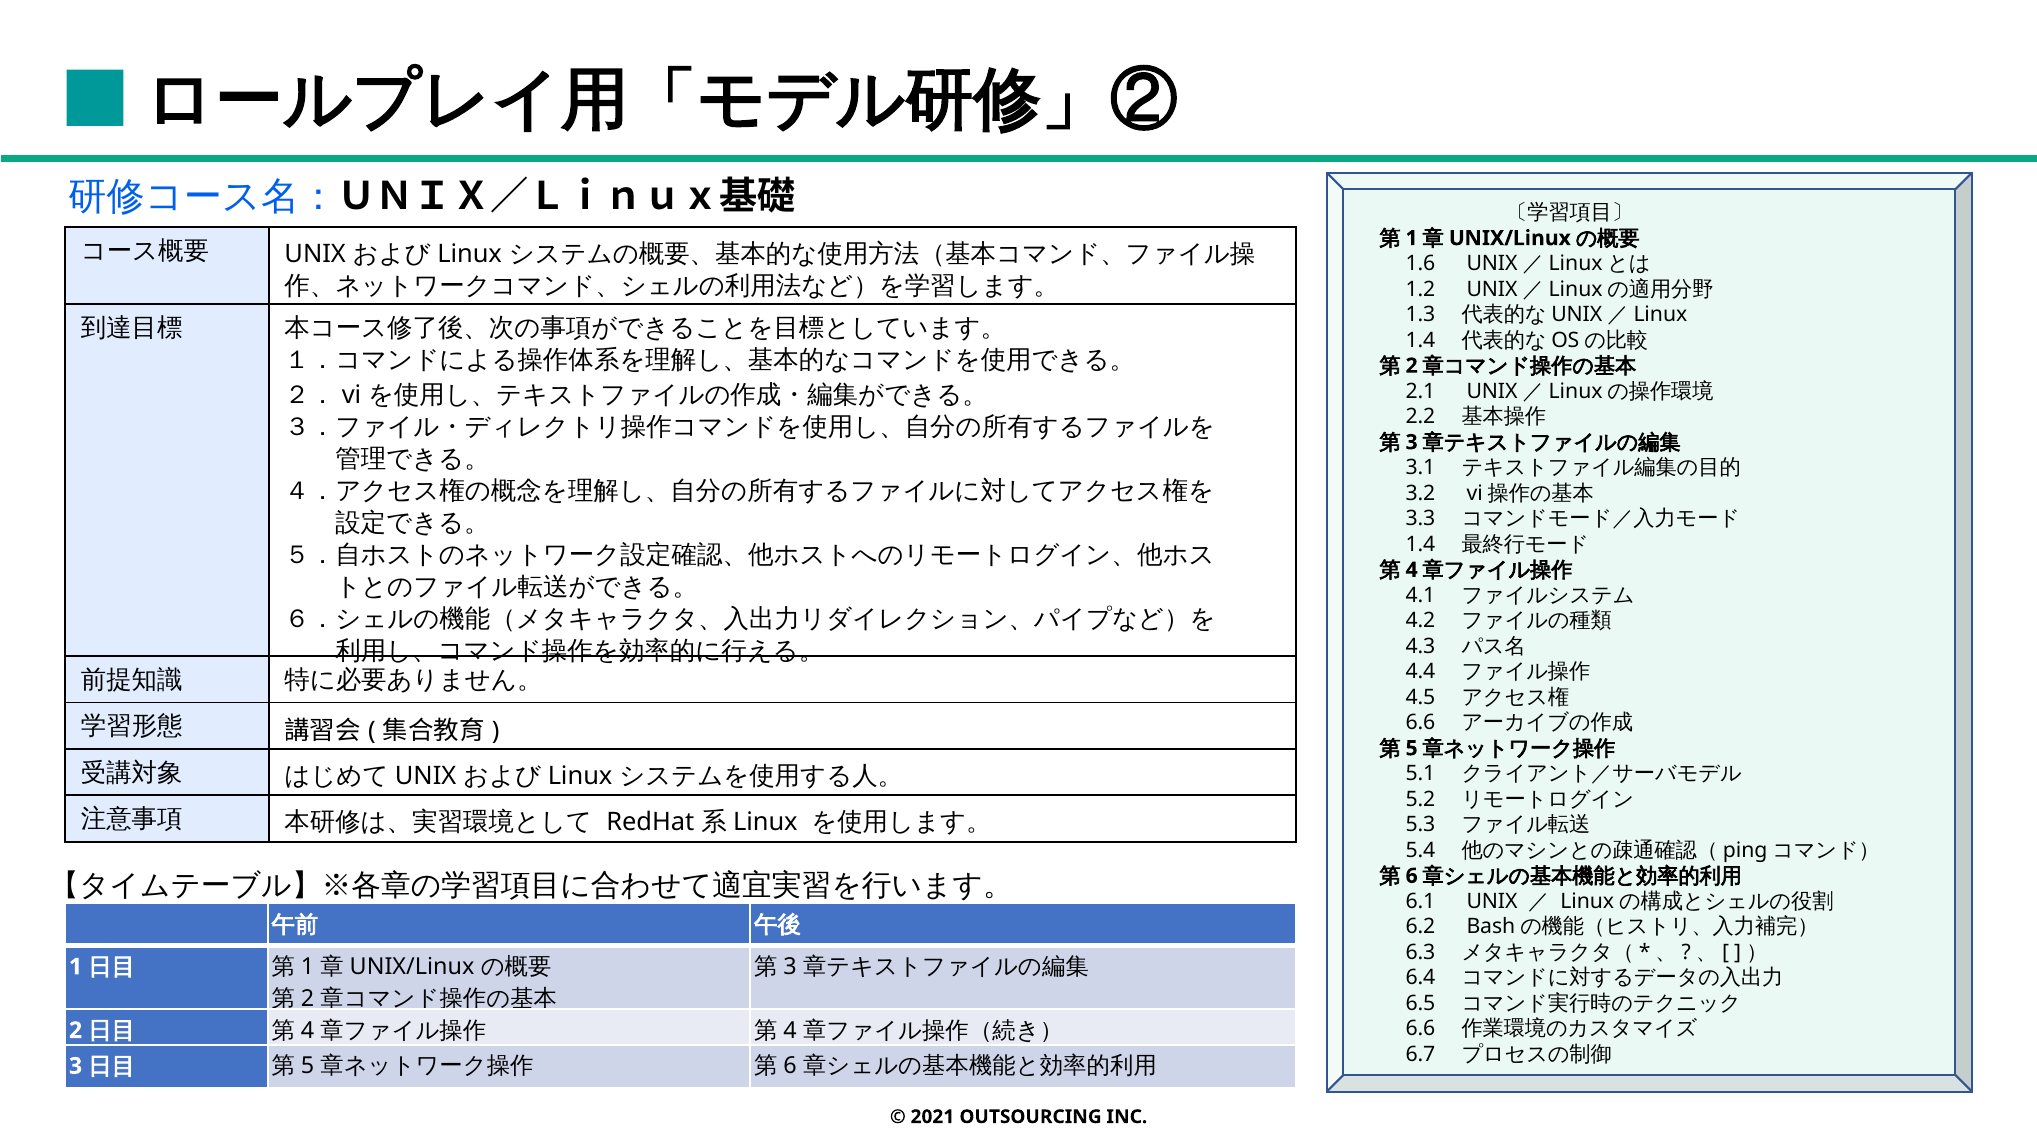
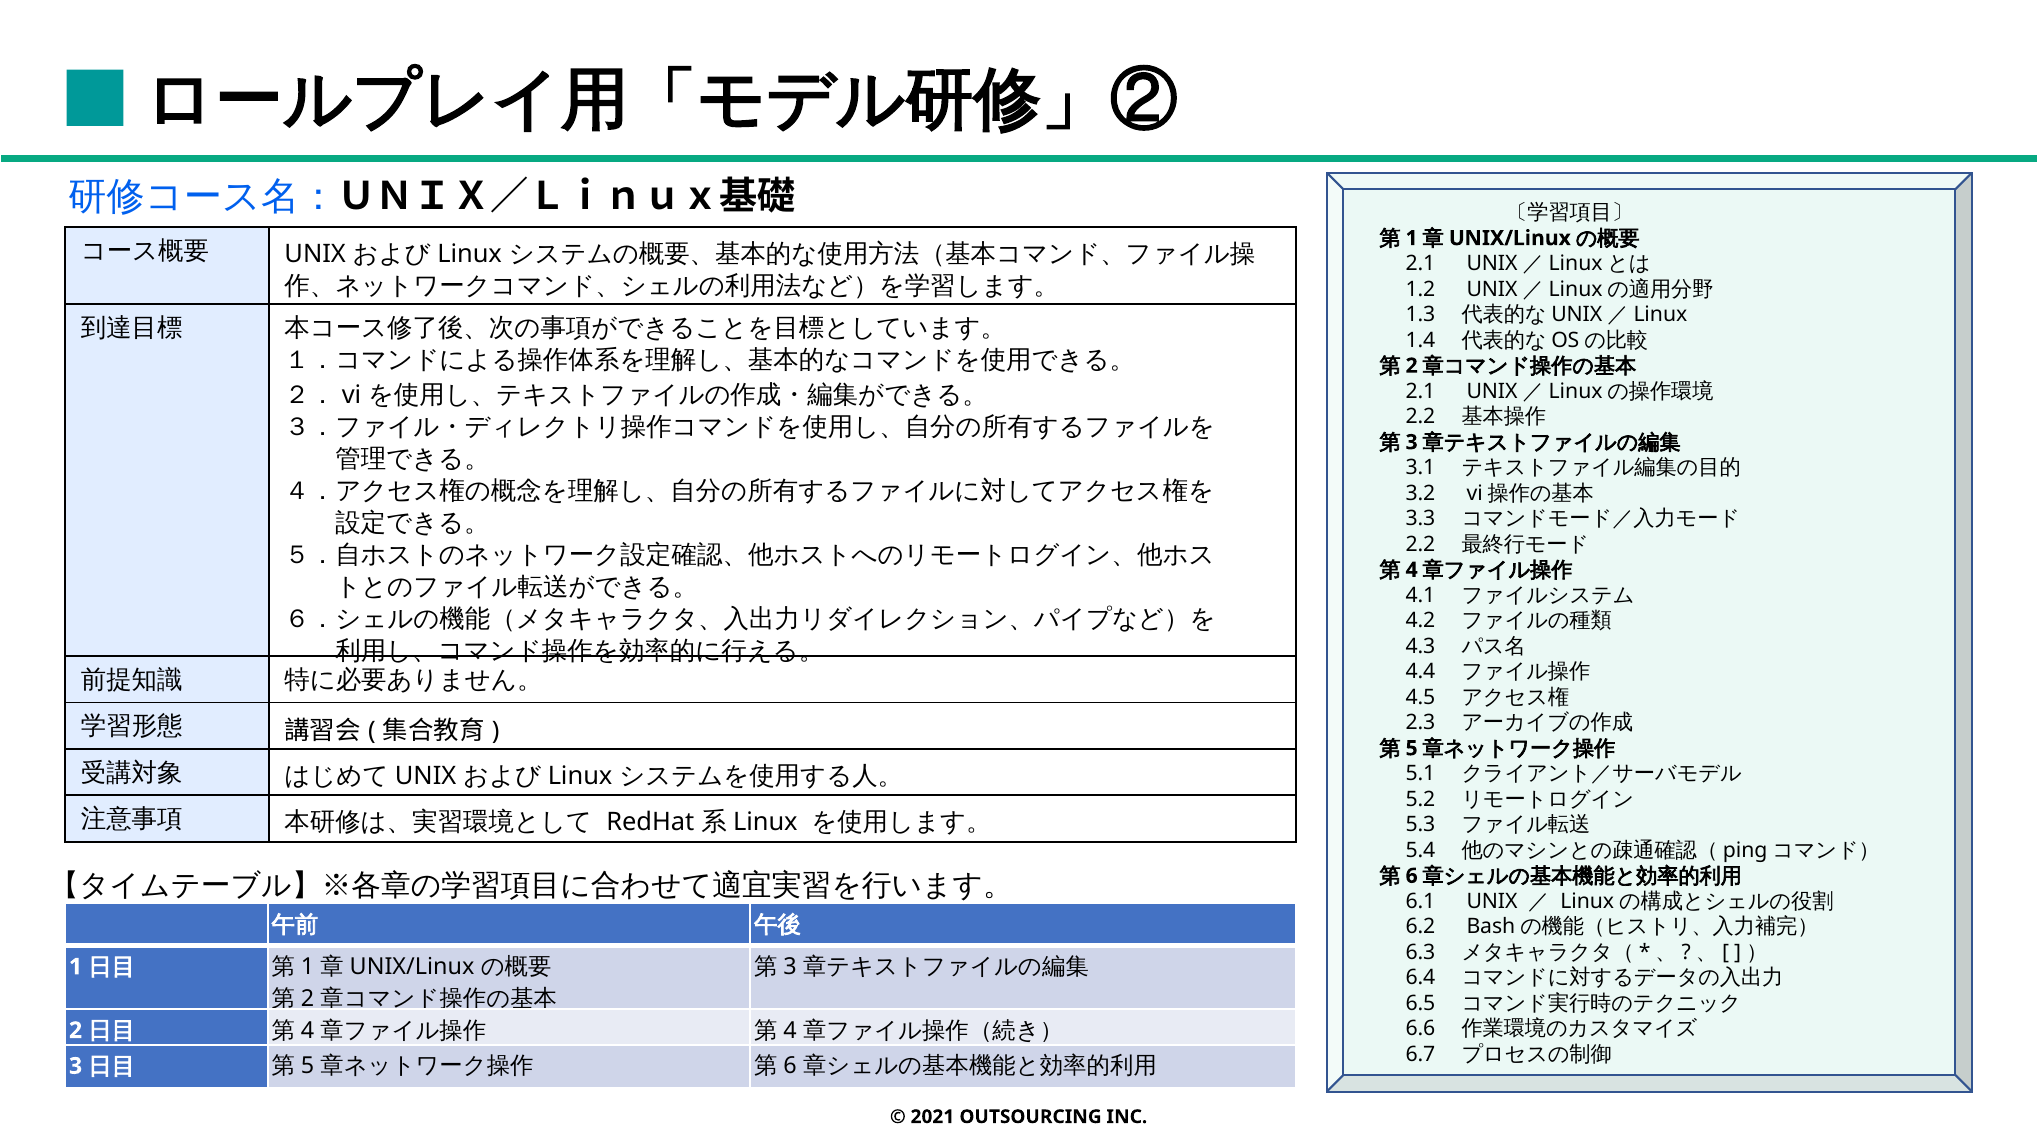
1.6 at (1420, 264): 1.6 -> 2.1
1.4 at (1420, 544): 1.4 -> 2.2
6.6 at (1420, 723): 6.6 -> 2.3
